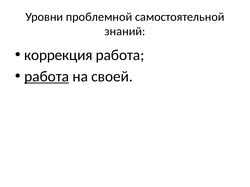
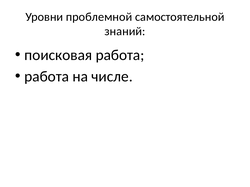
коррекция: коррекция -> поисковая
работа at (47, 77) underline: present -> none
своей: своей -> числе
